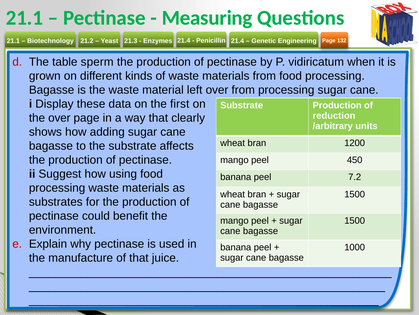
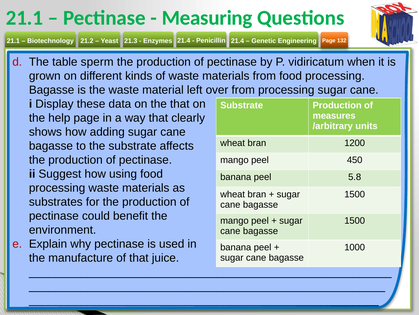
the first: first -> that
reduction: reduction -> measures
the over: over -> help
7.2: 7.2 -> 5.8
